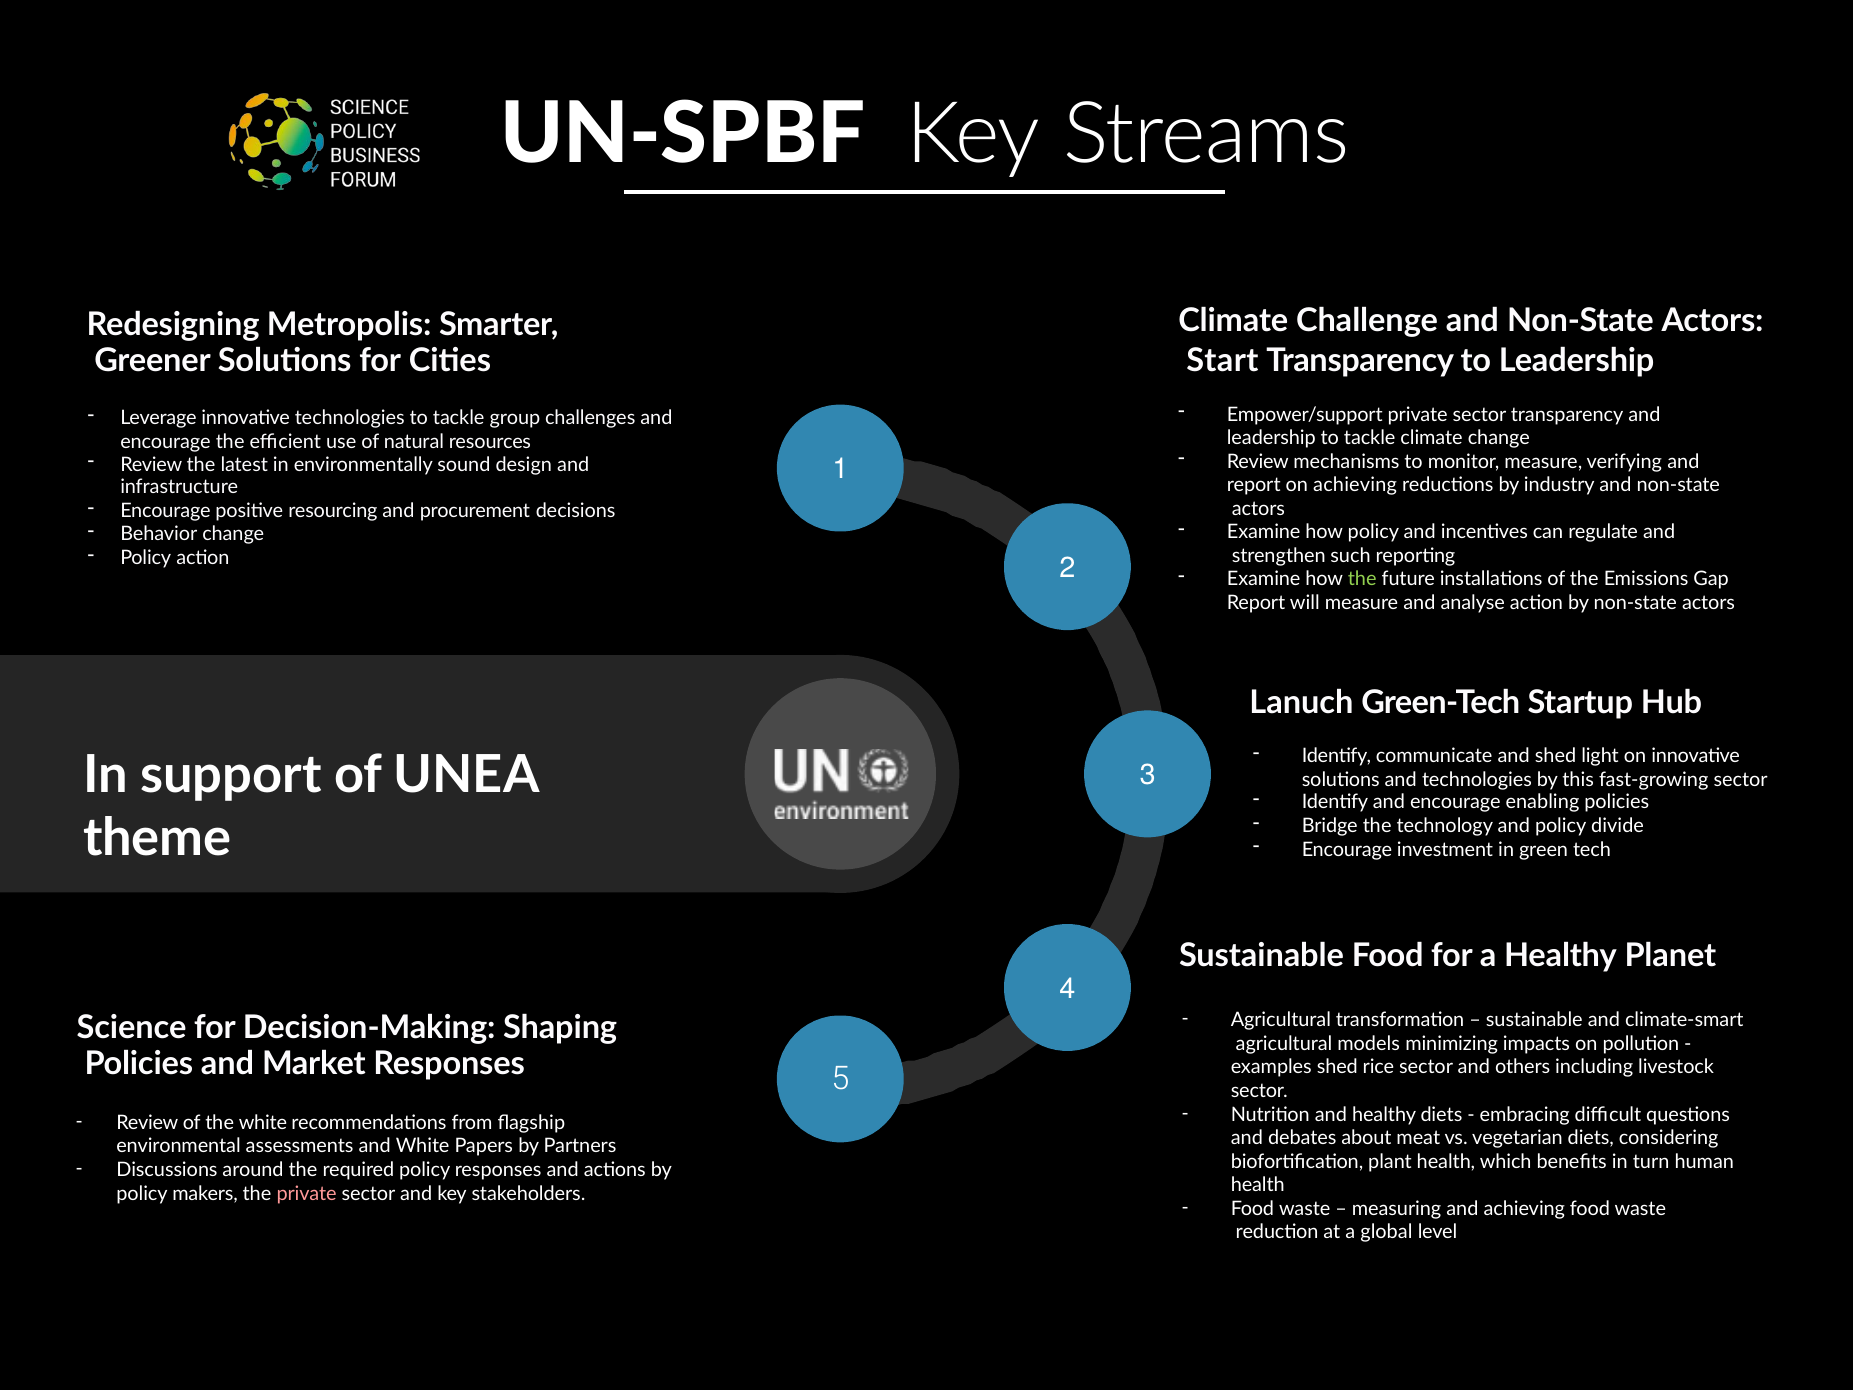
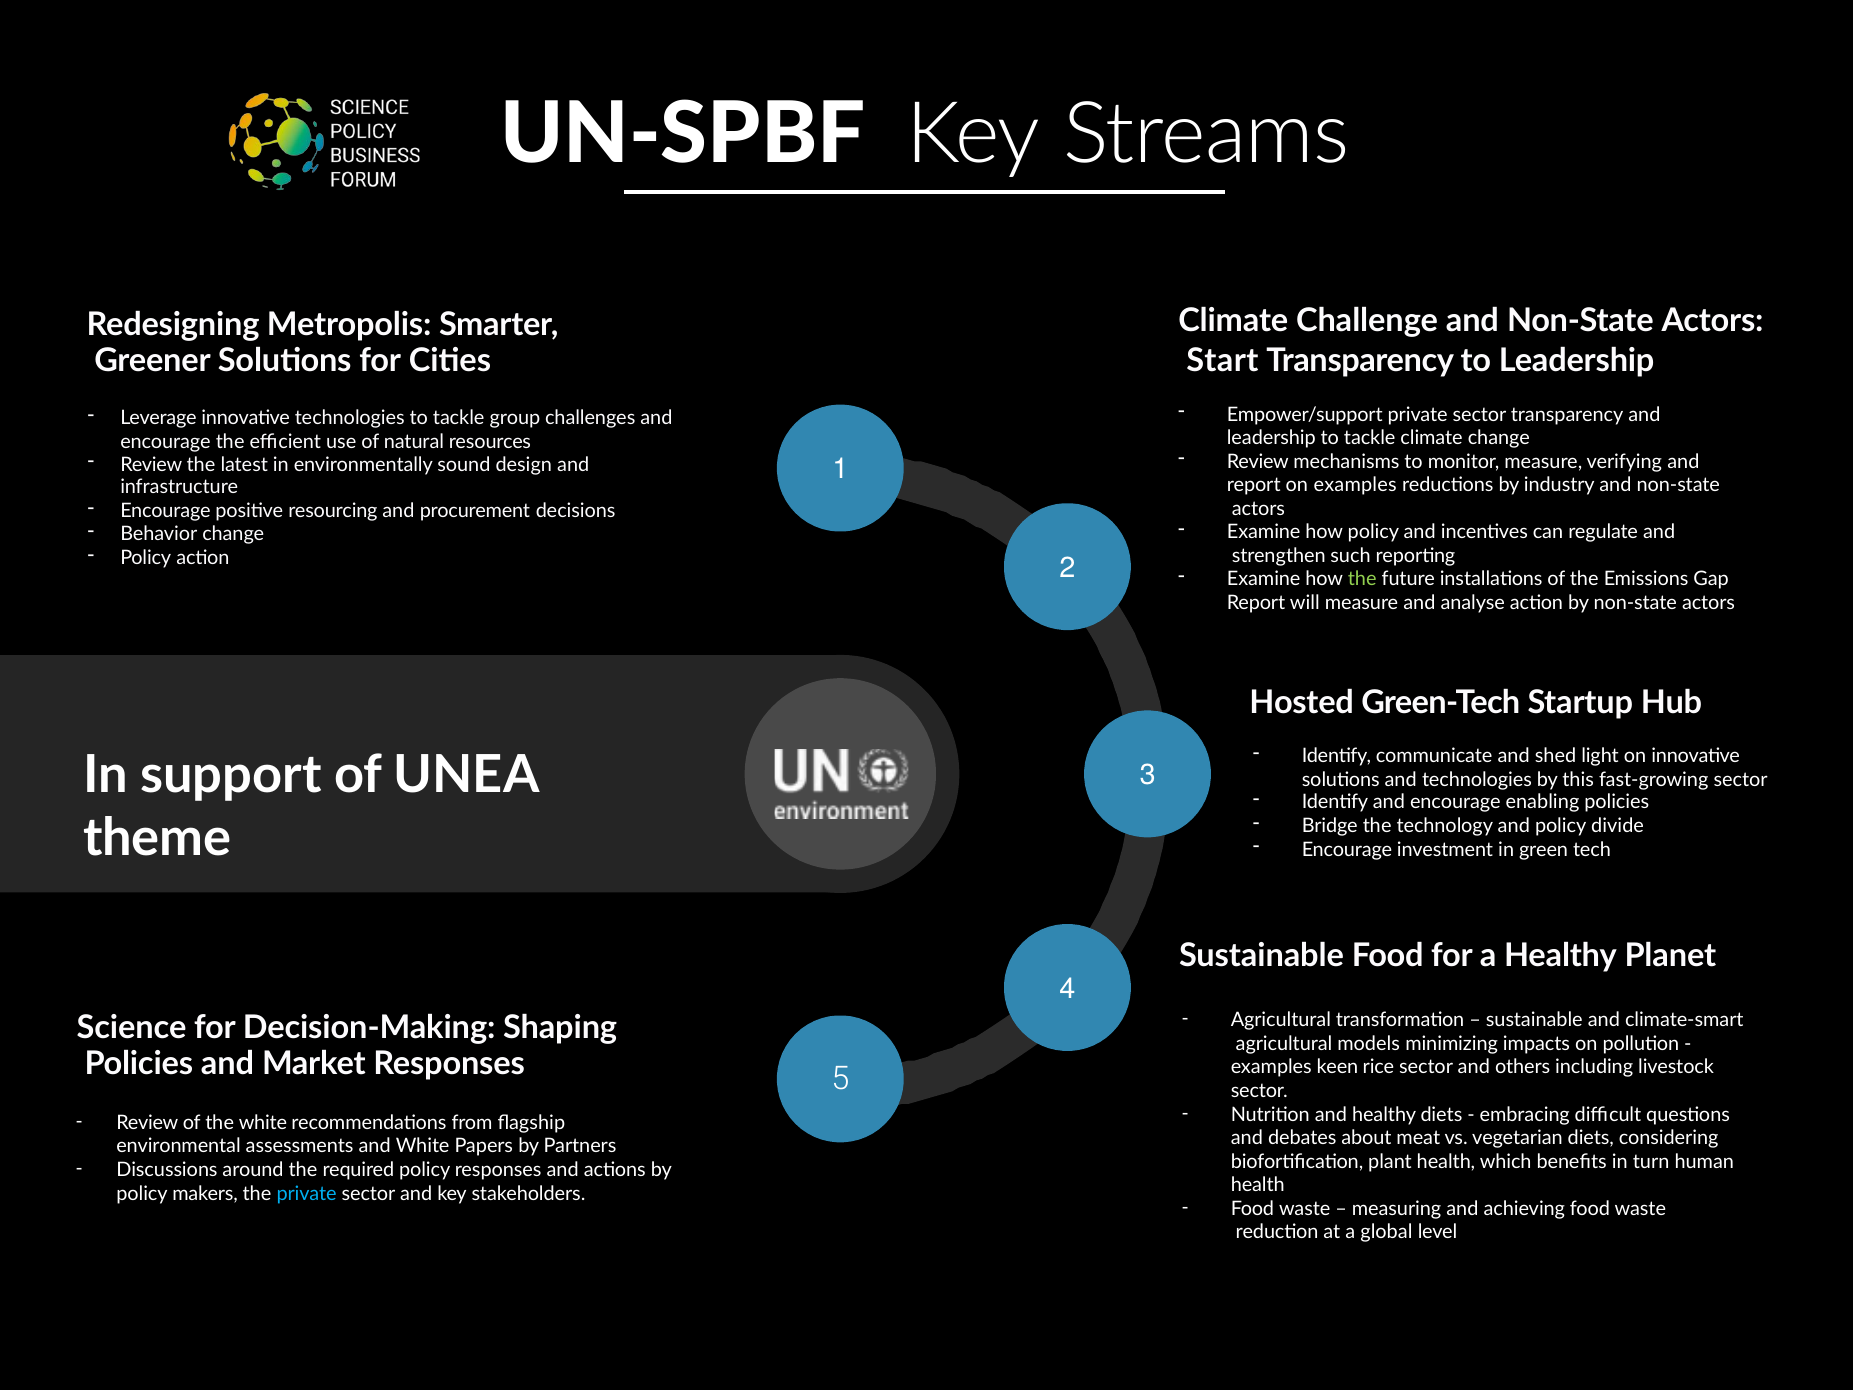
on achieving: achieving -> examples
Lanuch: Lanuch -> Hosted
examples shed: shed -> keen
private at (307, 1193) colour: pink -> light blue
